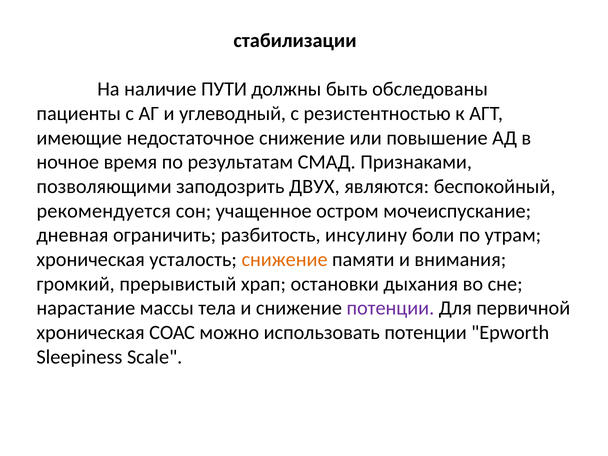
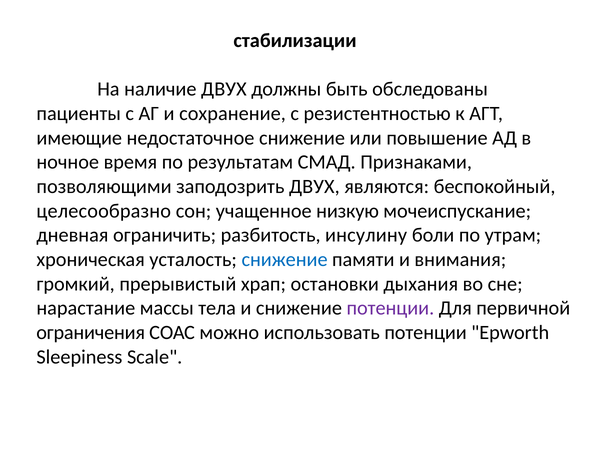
наличие ПУТИ: ПУТИ -> ДВУХ
углеводный: углеводный -> сохранение
рекомендуется: рекомендуется -> целесообразно
остром: остром -> низкую
снижение at (285, 260) colour: orange -> blue
хроническая at (91, 332): хроническая -> ограничения
